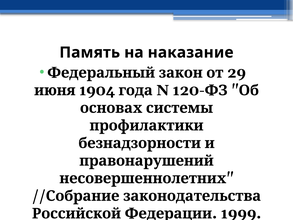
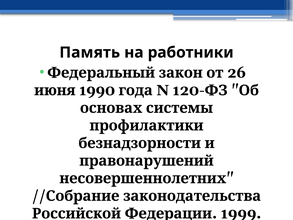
наказание: наказание -> работники
29 at (237, 73): 29 -> 26
1904: 1904 -> 1990
